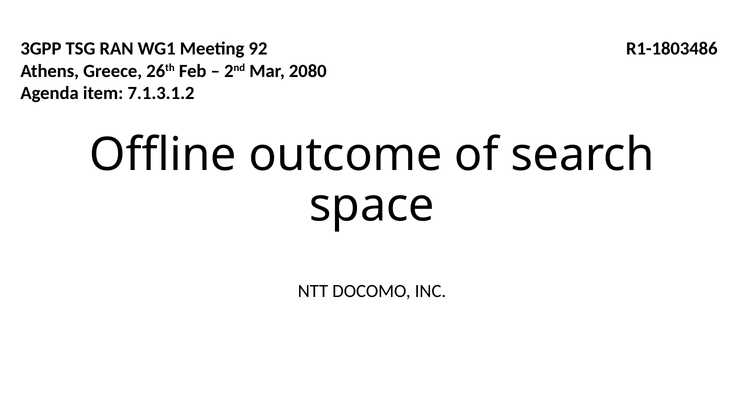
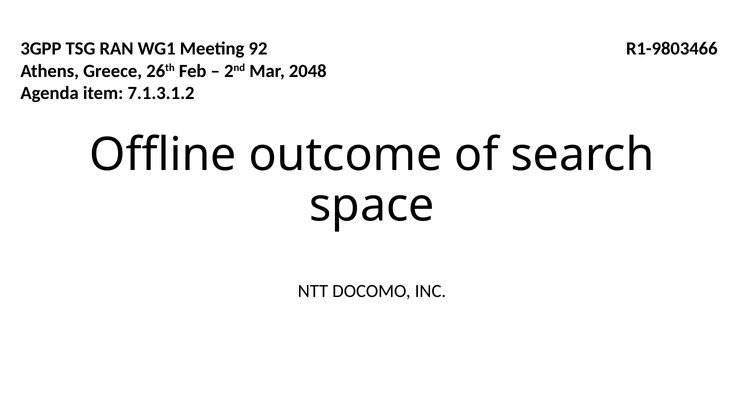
R1-1803486: R1-1803486 -> R1-9803466
2080: 2080 -> 2048
